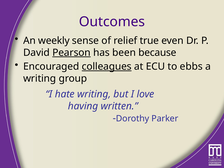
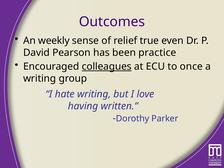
Pearson underline: present -> none
because: because -> practice
ebbs: ebbs -> once
